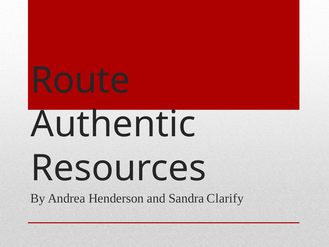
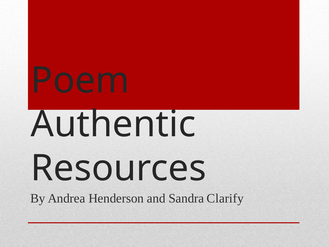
Route: Route -> Poem
